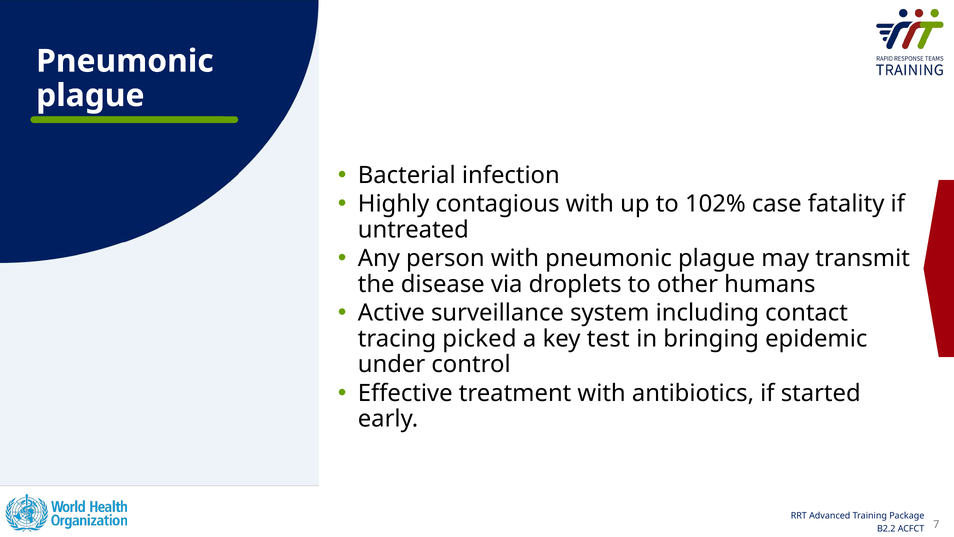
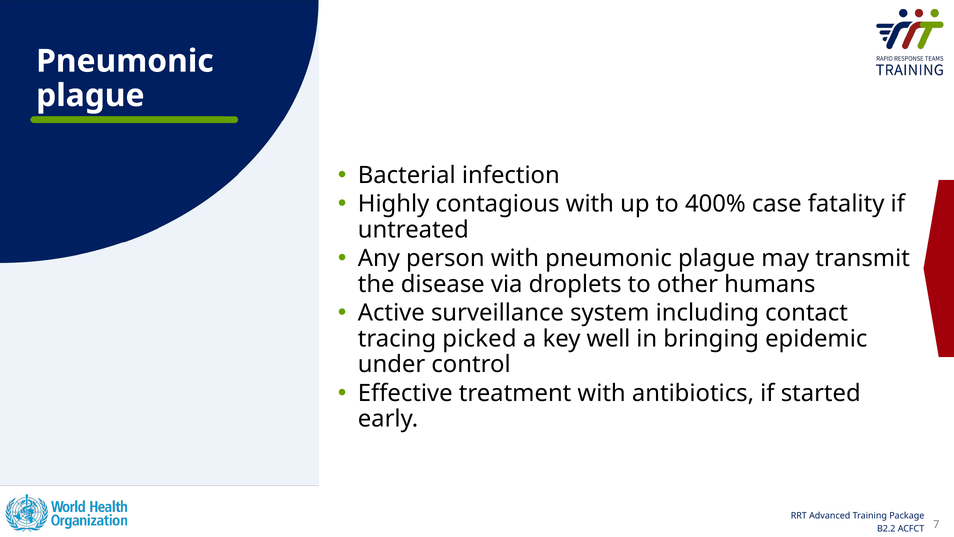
102%: 102% -> 400%
test: test -> well
